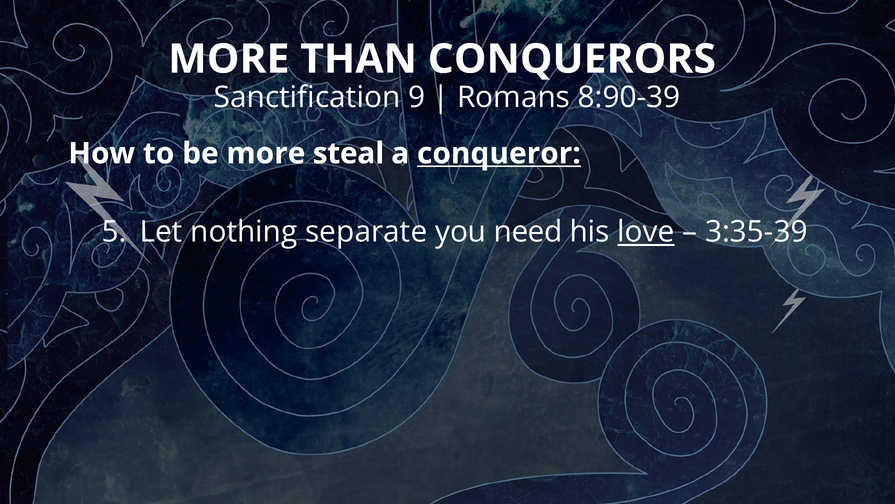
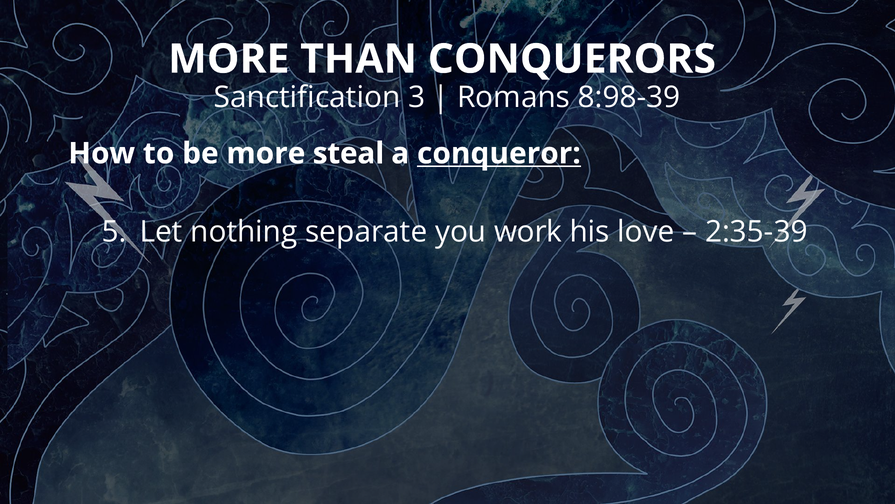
9: 9 -> 3
8:90-39: 8:90-39 -> 8:98-39
need: need -> work
love underline: present -> none
3:35-39: 3:35-39 -> 2:35-39
